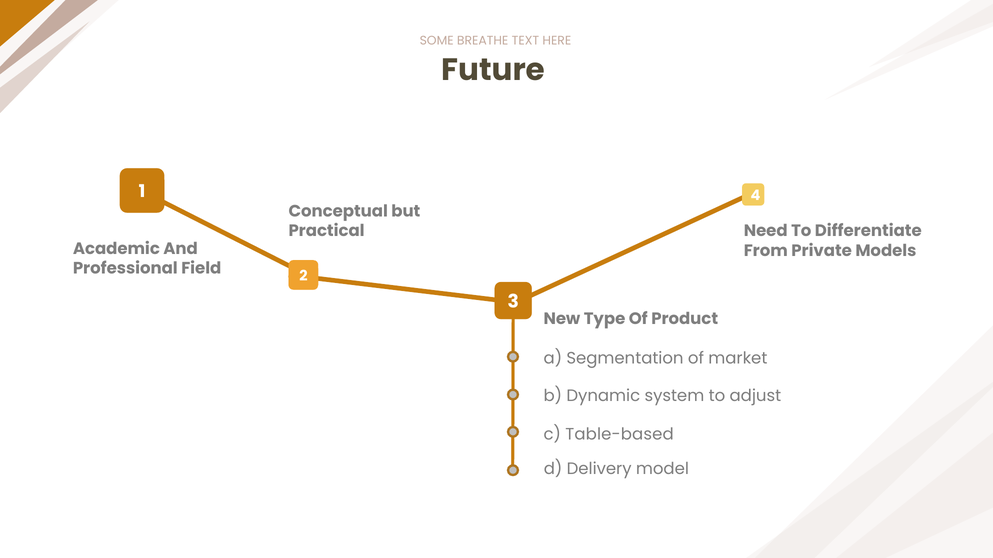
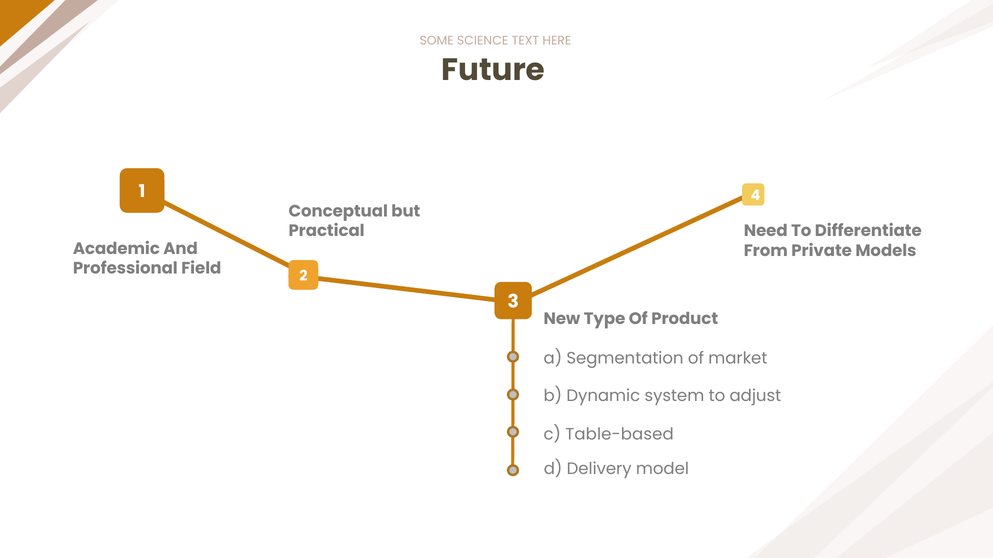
BREATHE: BREATHE -> SCIENCE
